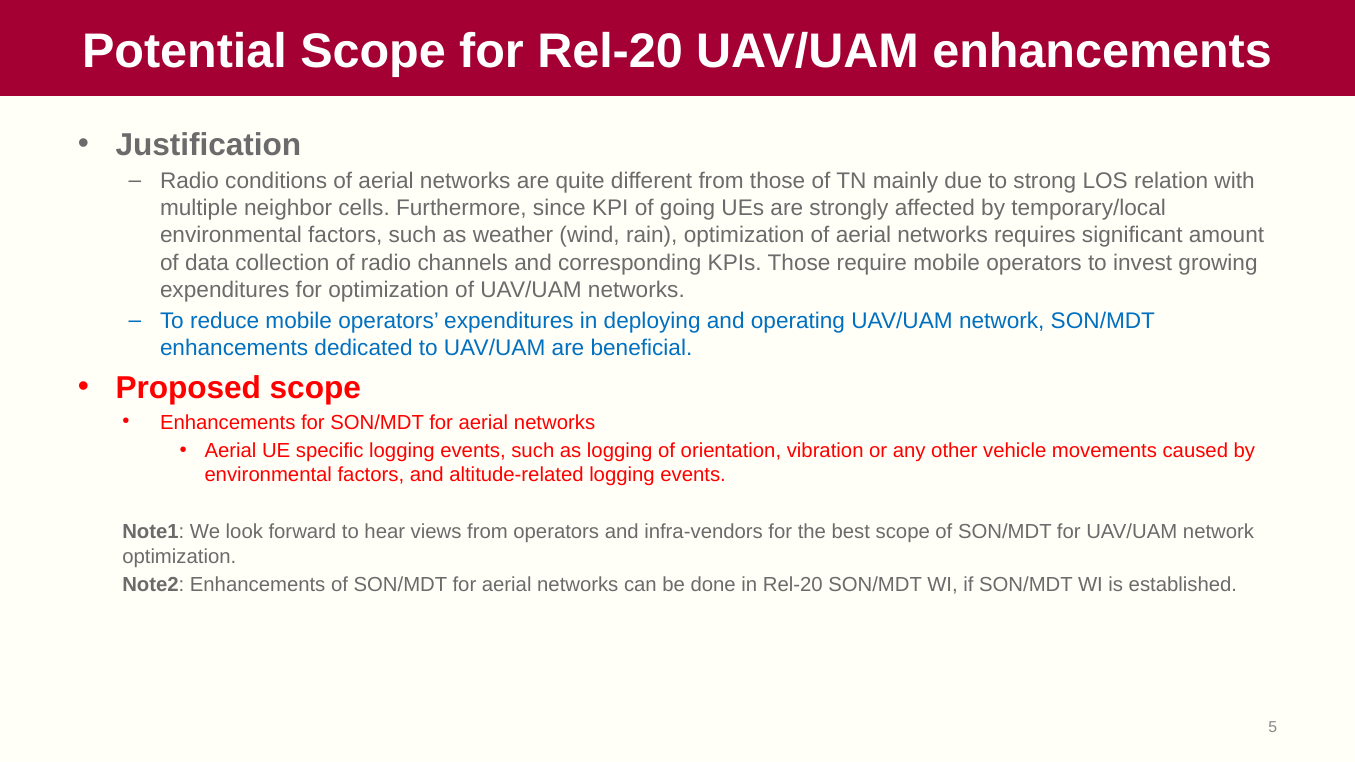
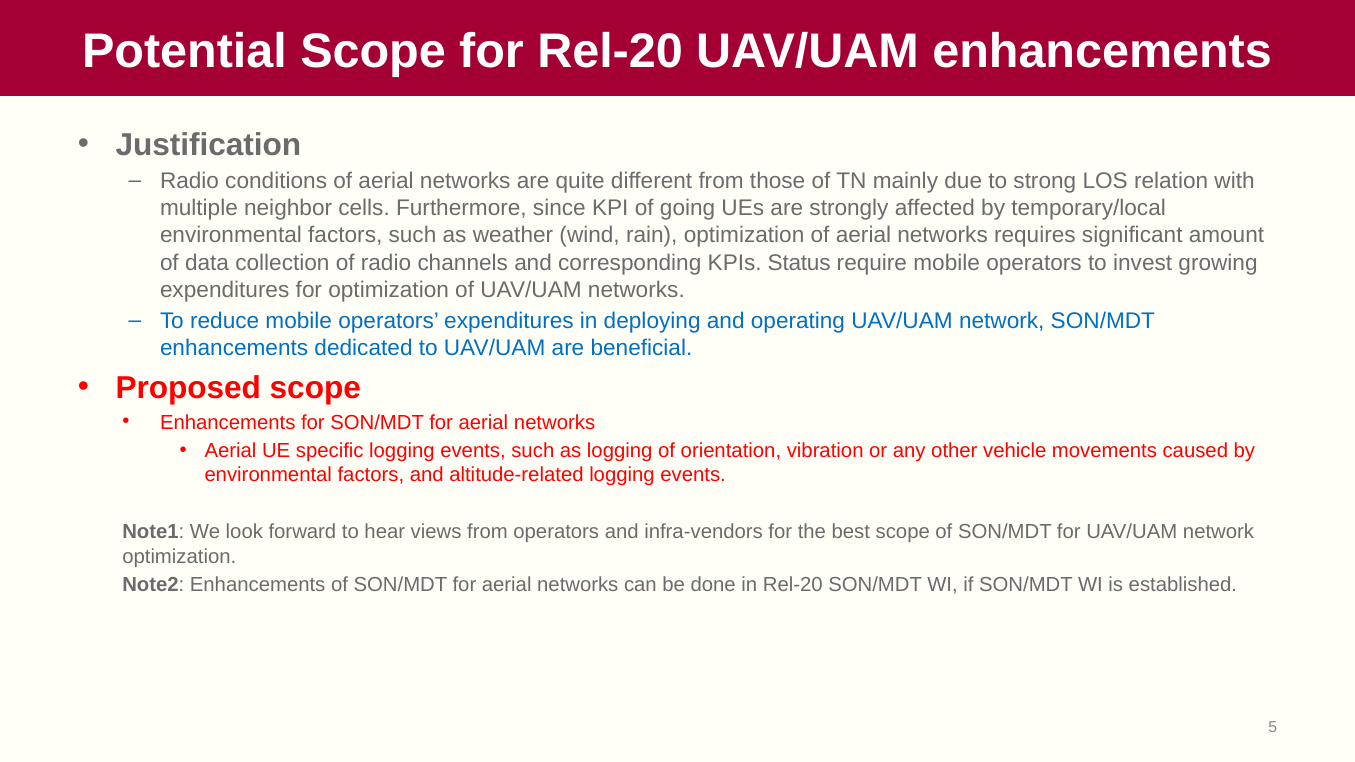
KPIs Those: Those -> Status
